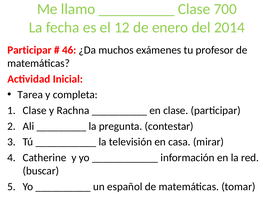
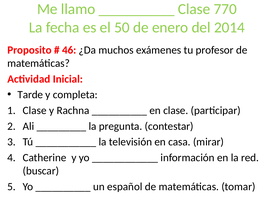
700: 700 -> 770
12: 12 -> 50
Participar at (29, 50): Participar -> Proposito
Tarea: Tarea -> Tarde
